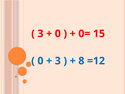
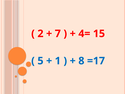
3 at (40, 34): 3 -> 2
0 at (58, 34): 0 -> 7
0=: 0= -> 4=
0 at (40, 61): 0 -> 5
3 at (58, 61): 3 -> 1
=12: =12 -> =17
